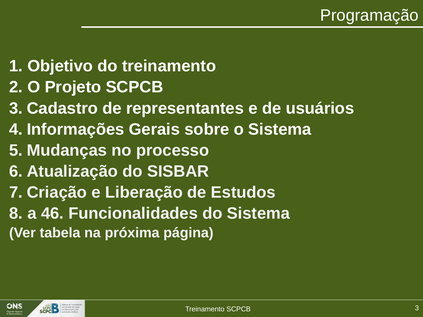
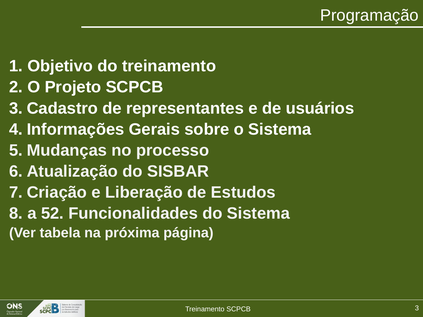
46: 46 -> 52
